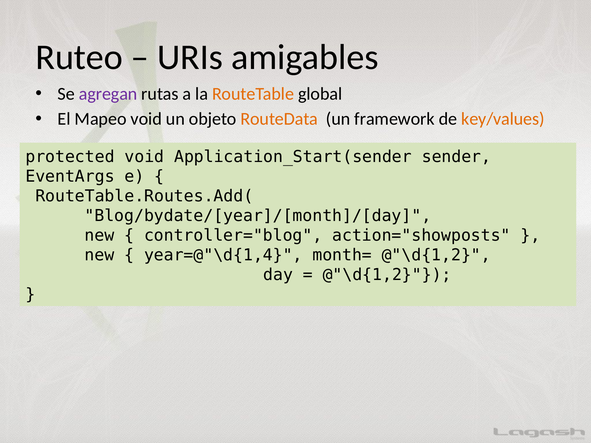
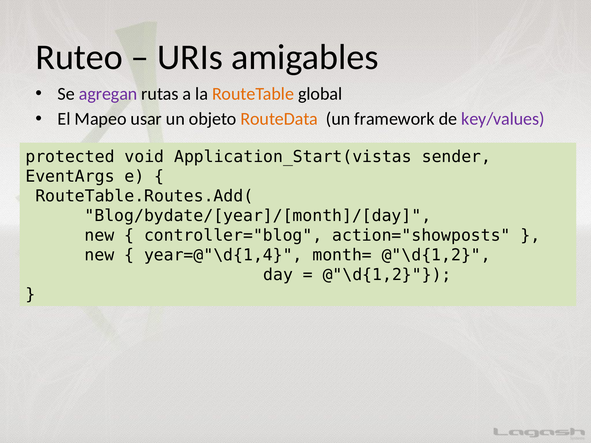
Mapeo void: void -> usar
key/values colour: orange -> purple
Application_Start(sender: Application_Start(sender -> Application_Start(vistas
